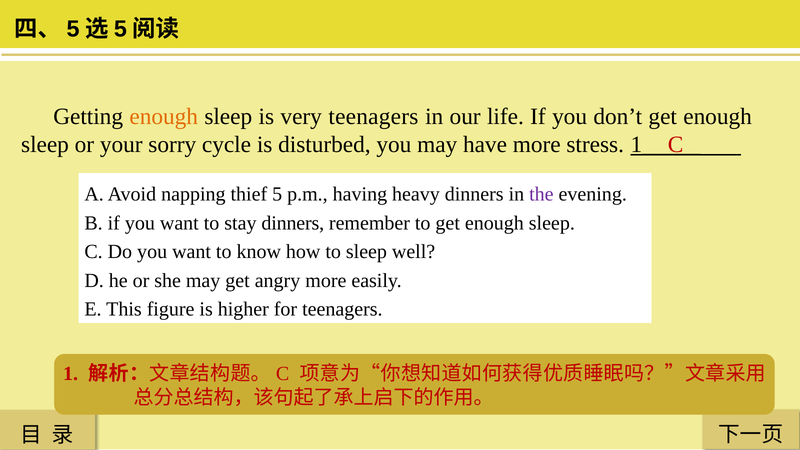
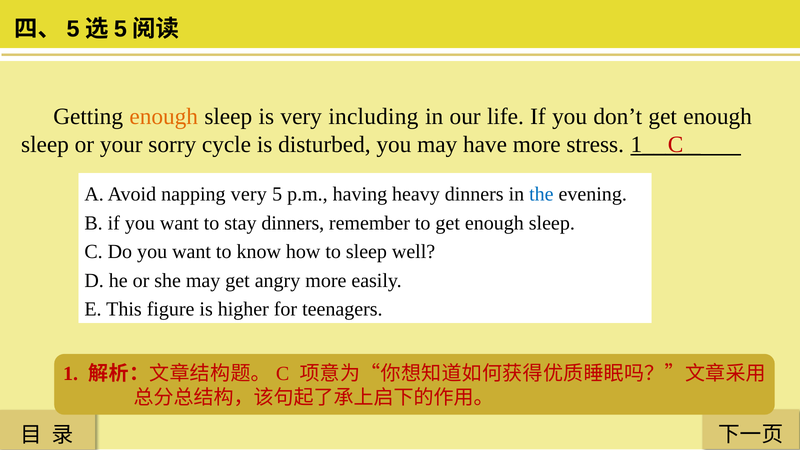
very teenagers: teenagers -> including
napping thief: thief -> very
the colour: purple -> blue
